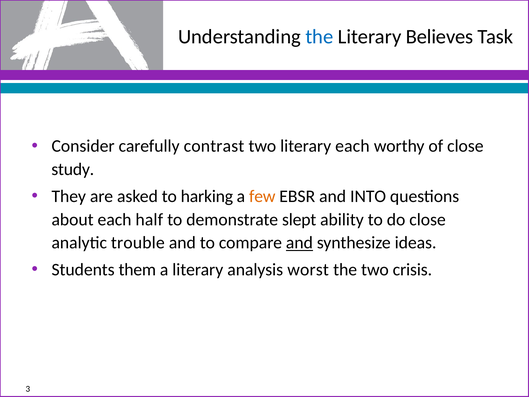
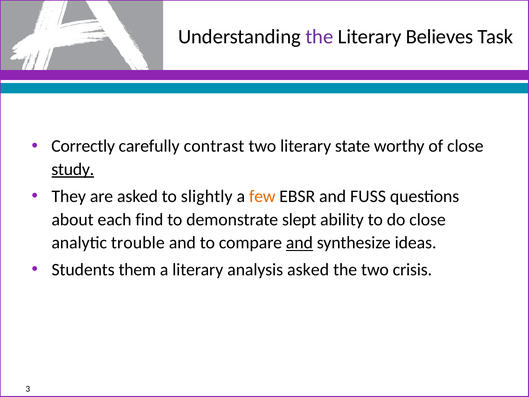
the at (319, 37) colour: blue -> purple
Consider: Consider -> Correctly
literary each: each -> state
study underline: none -> present
harking: harking -> slightly
INTO: INTO -> FUSS
half: half -> find
analysis worst: worst -> asked
